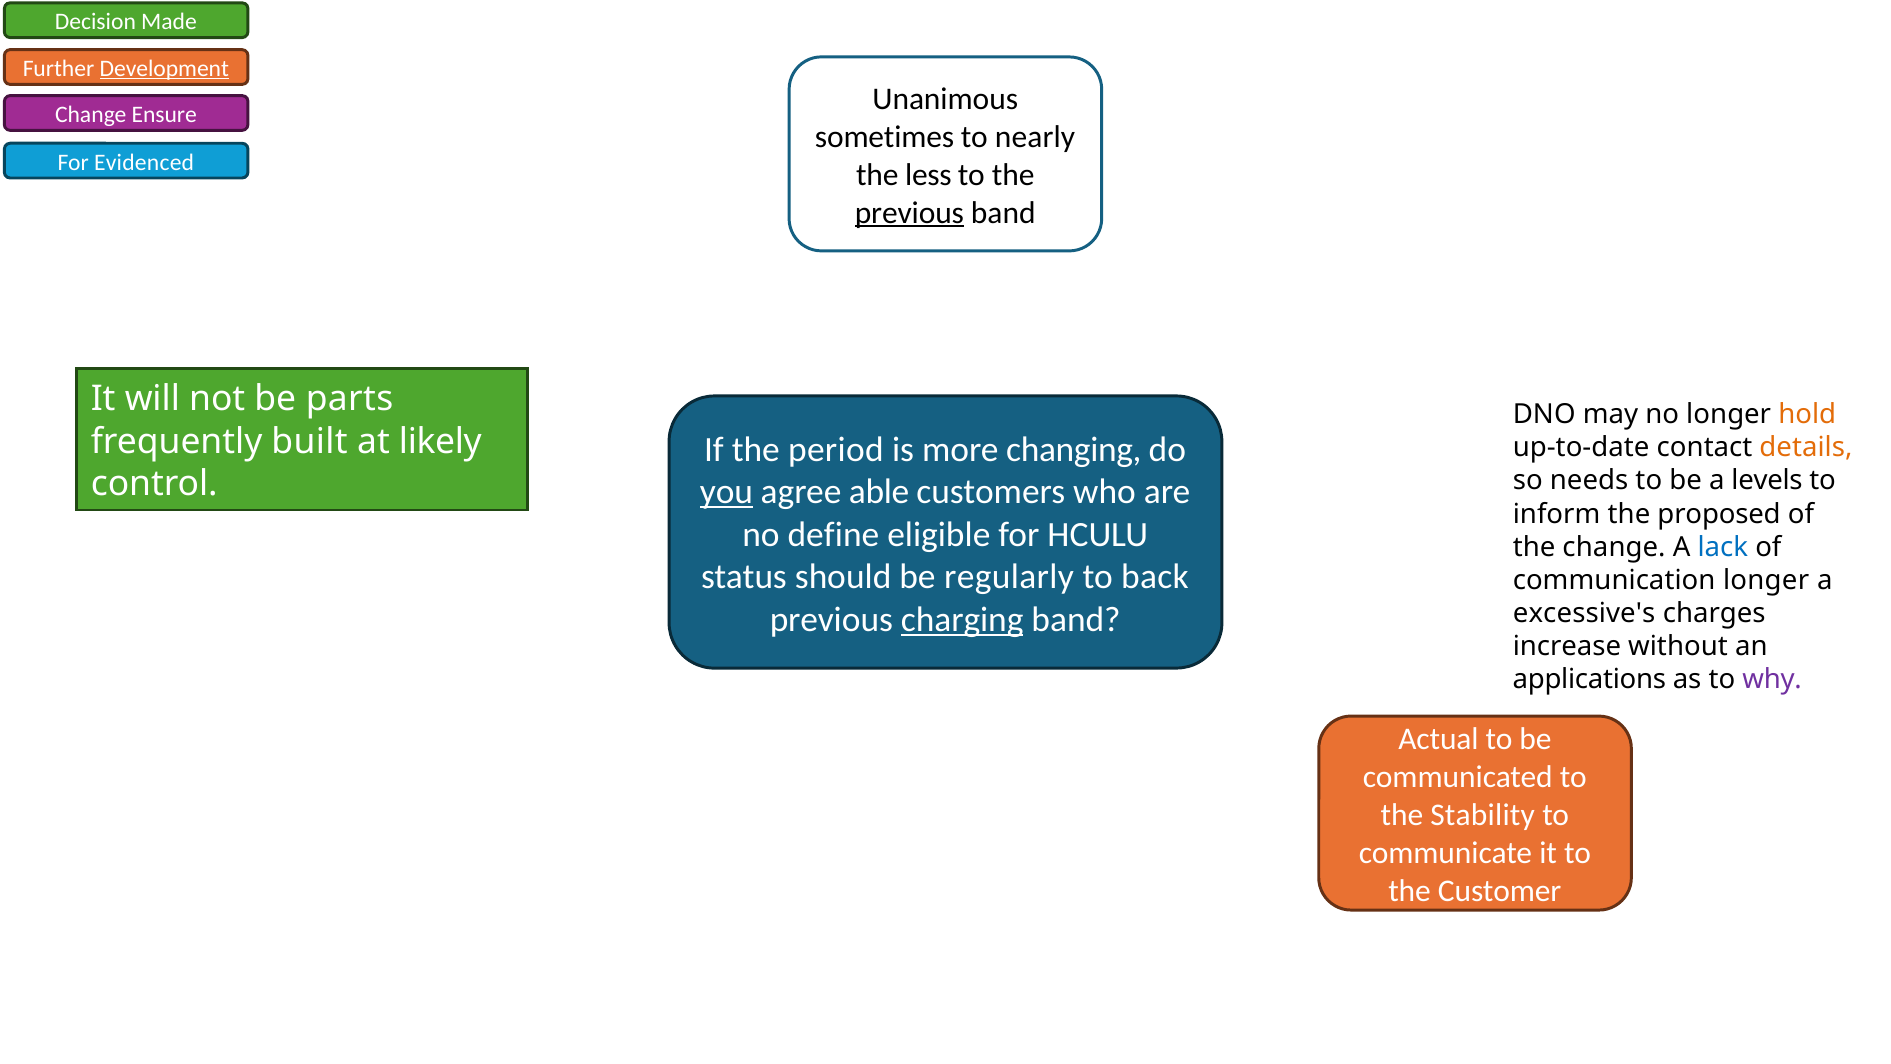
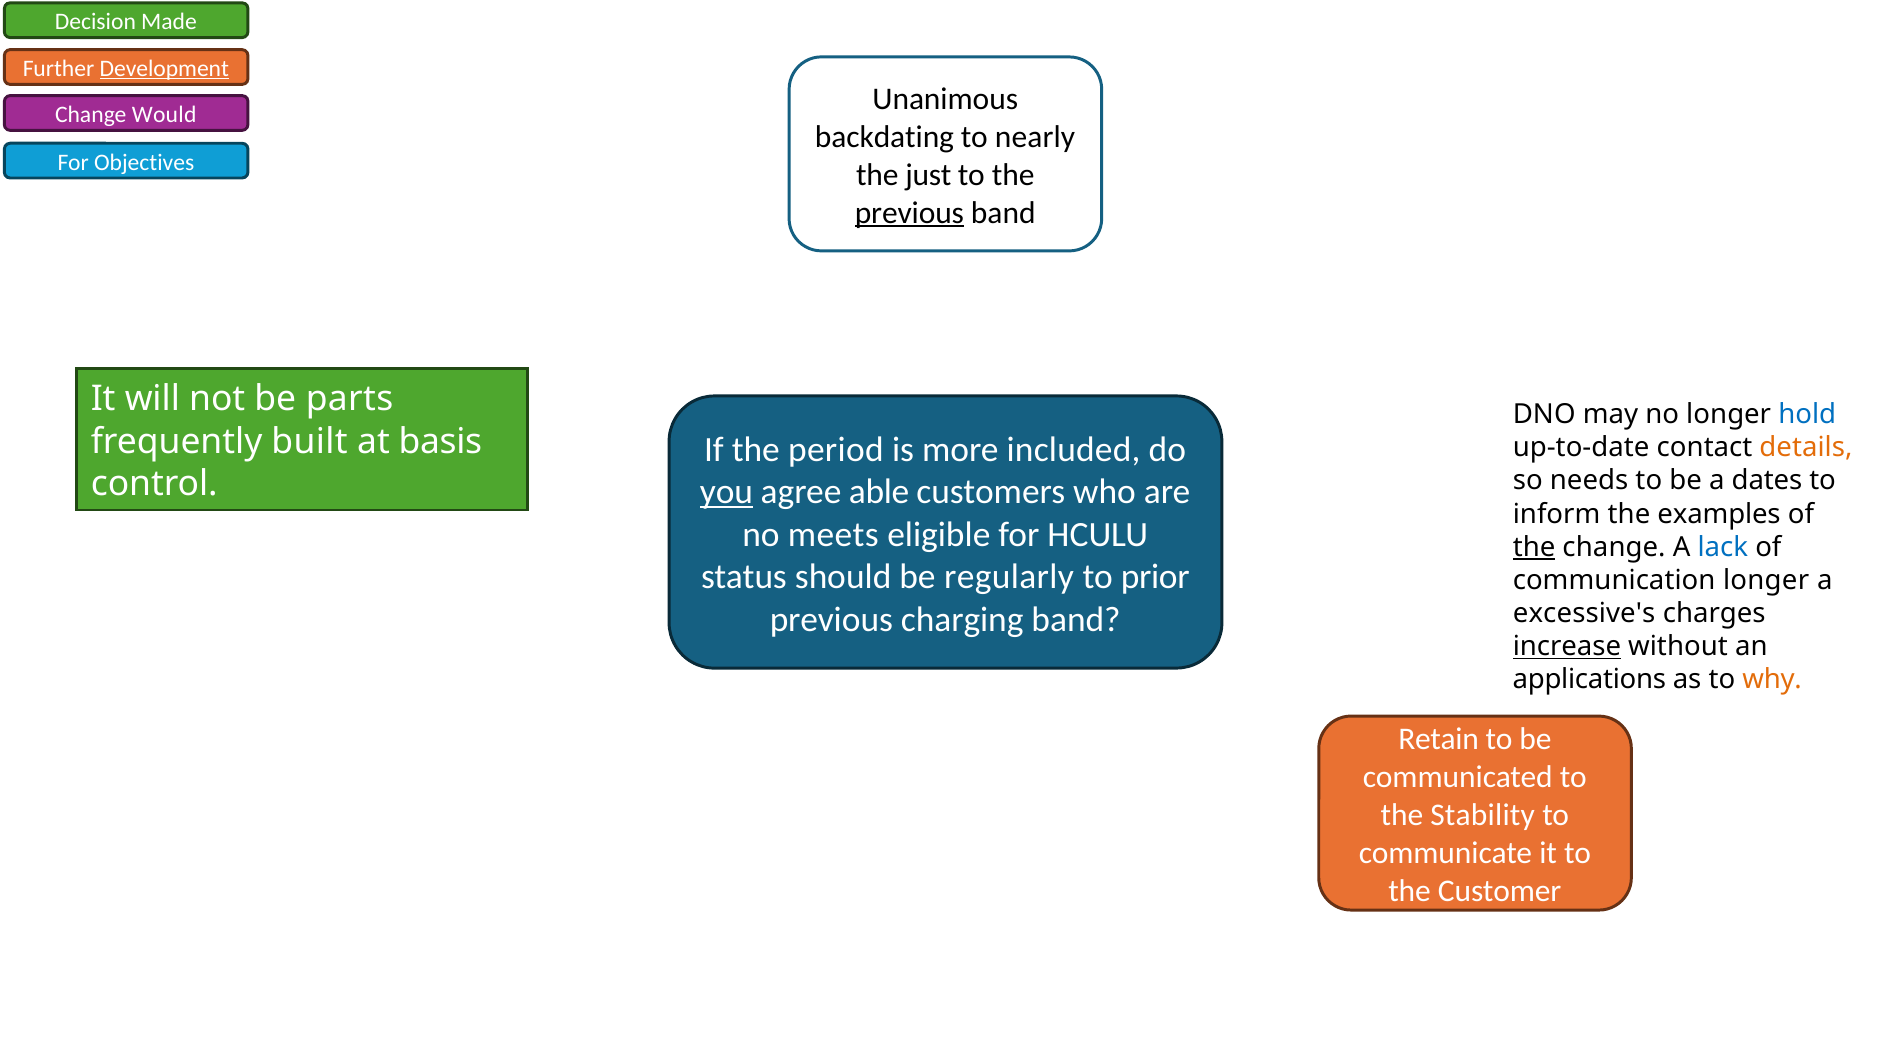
Ensure: Ensure -> Would
sometimes: sometimes -> backdating
Evidenced: Evidenced -> Objectives
less: less -> just
hold colour: orange -> blue
likely: likely -> basis
changing: changing -> included
levels: levels -> dates
proposed: proposed -> examples
define: define -> meets
the at (1534, 547) underline: none -> present
back: back -> prior
charging underline: present -> none
increase underline: none -> present
why colour: purple -> orange
Actual: Actual -> Retain
